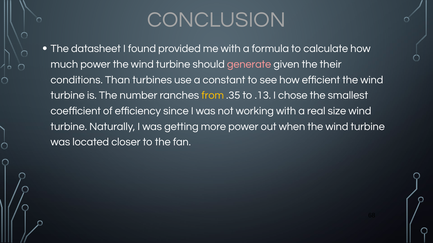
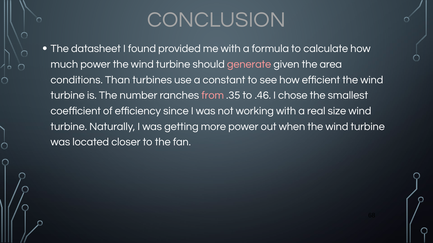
their: their -> area
from colour: yellow -> pink
.13: .13 -> .46
